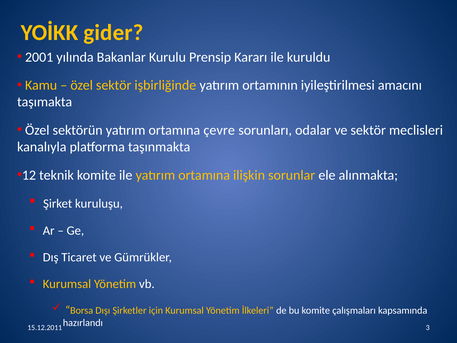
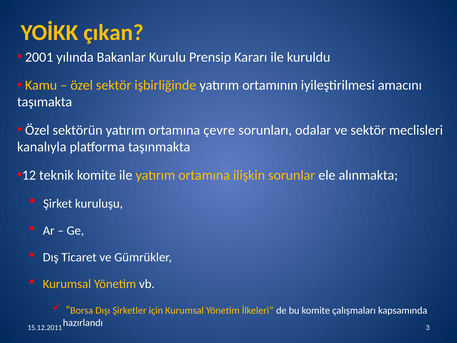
gider: gider -> çıkan
